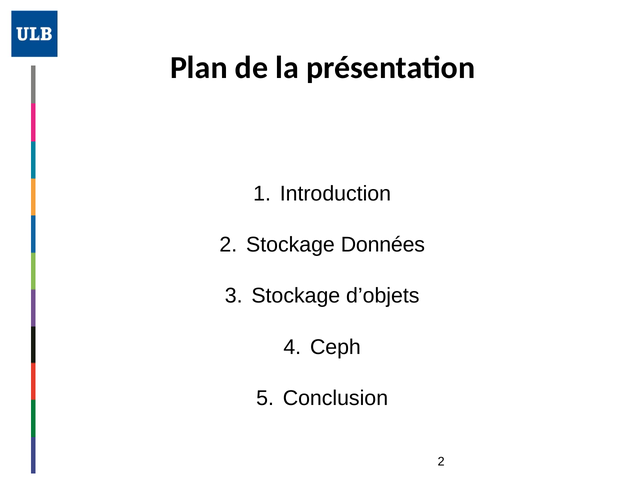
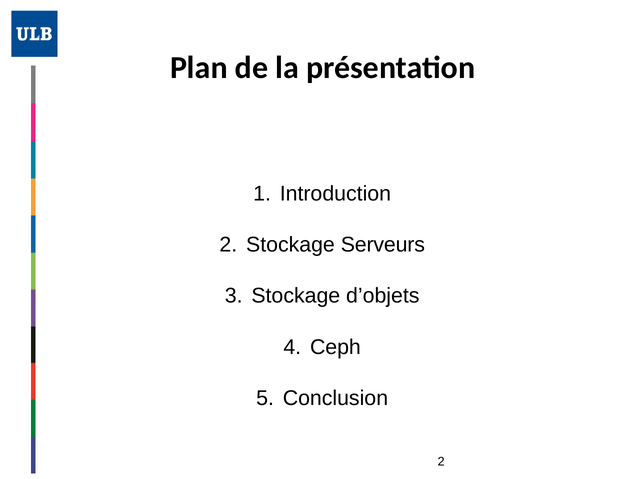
Données: Données -> Serveurs
